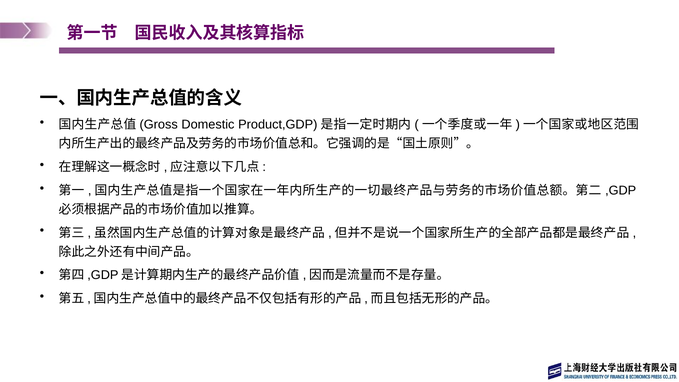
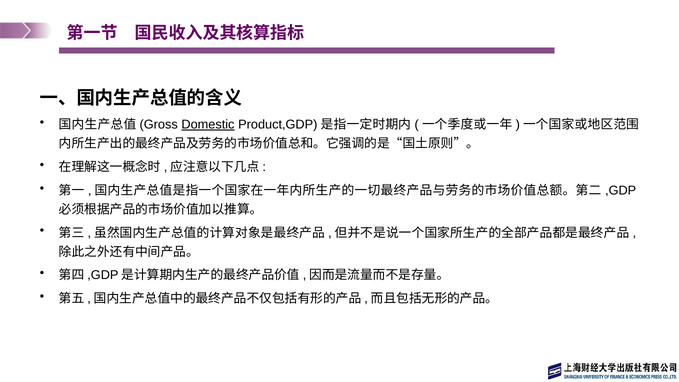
Domestic underline: none -> present
